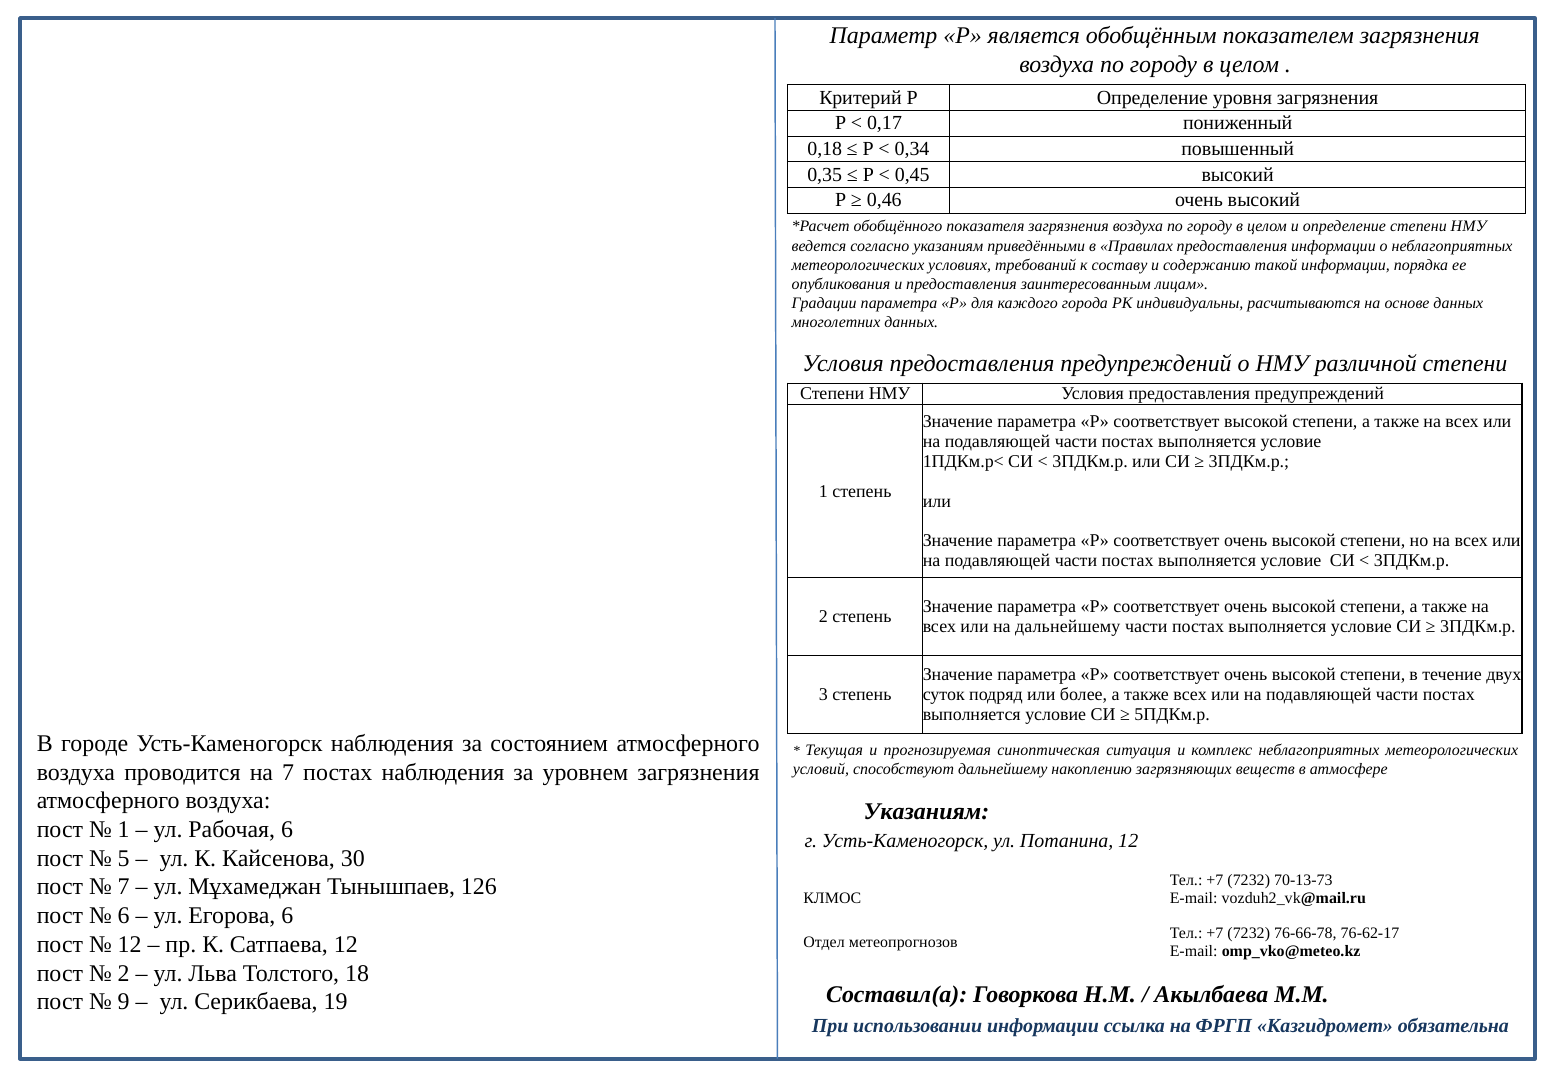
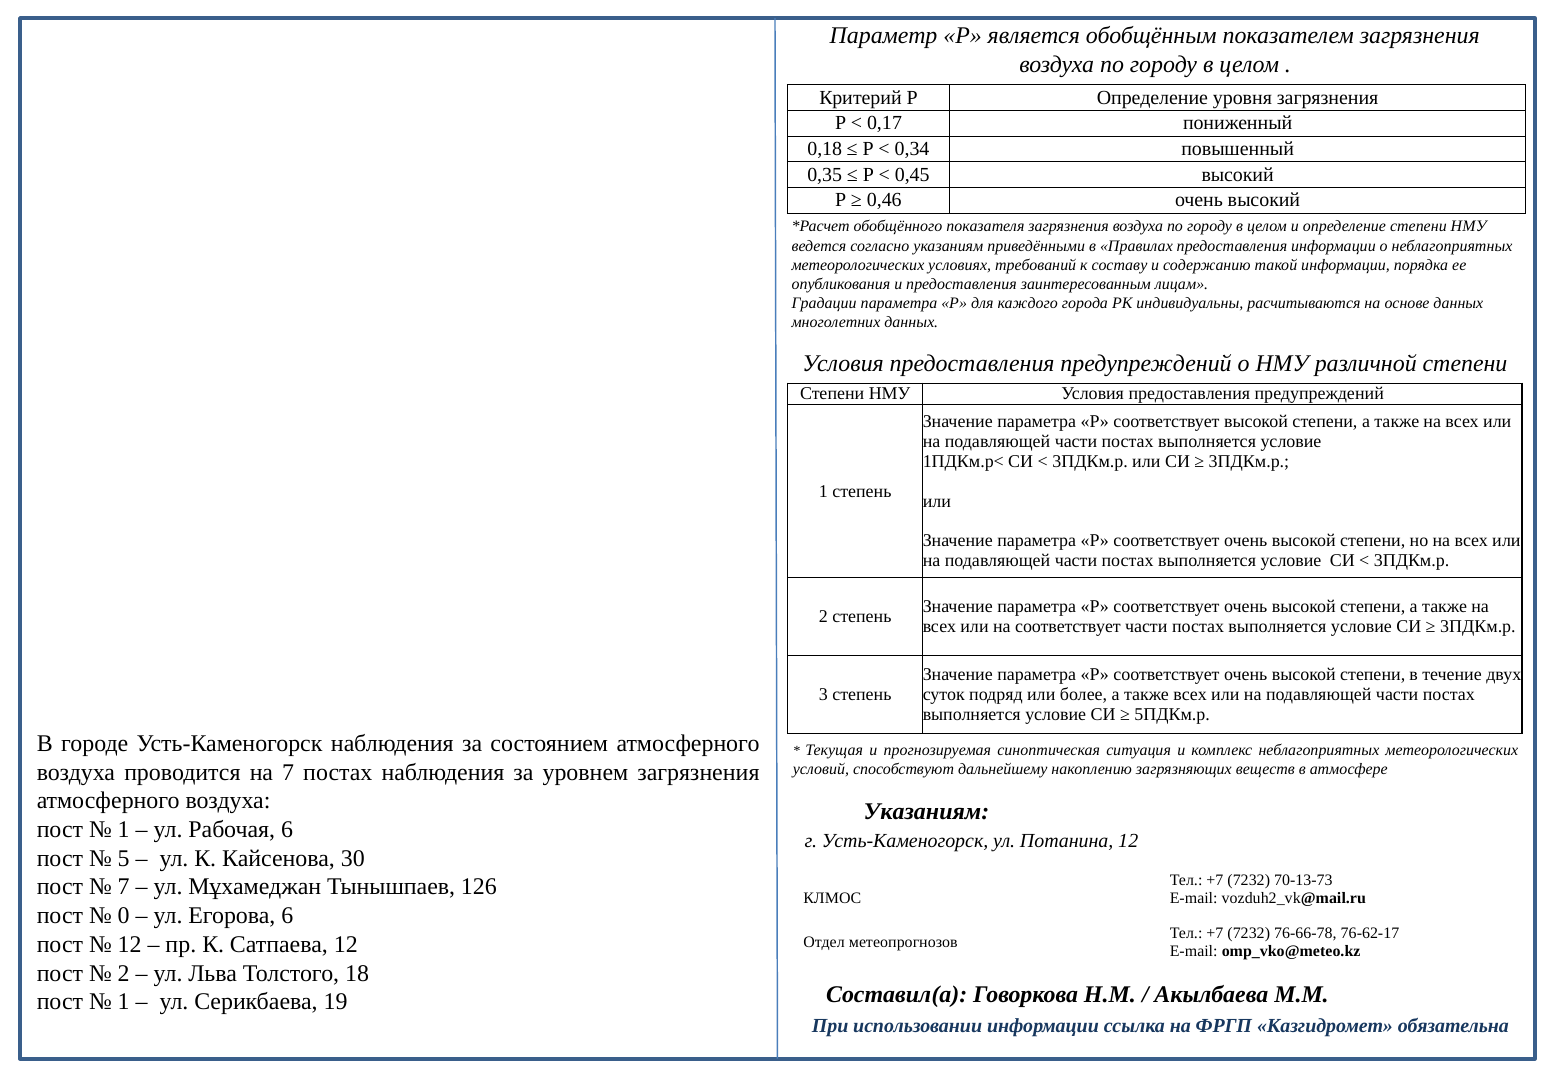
на дальнейшему: дальнейшему -> соответствует
6 at (124, 915): 6 -> 0
9 at (124, 1001): 9 -> 1
